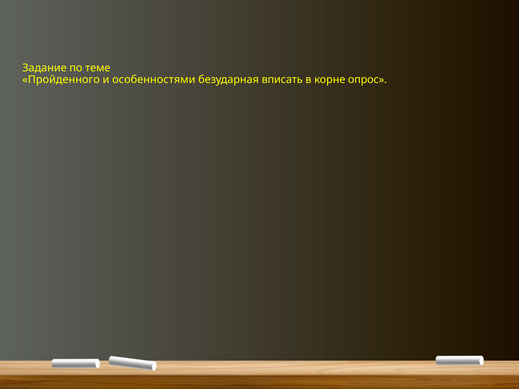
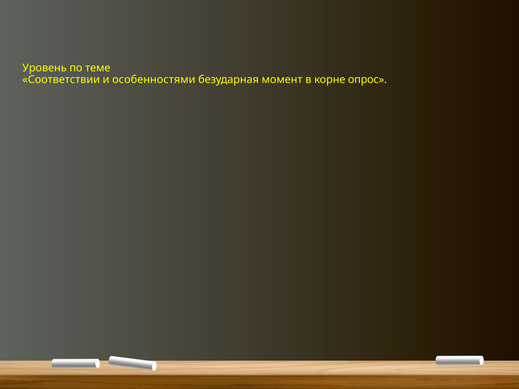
Задание: Задание -> Уровень
Пройденного: Пройденного -> Соответствии
вписать: вписать -> момент
